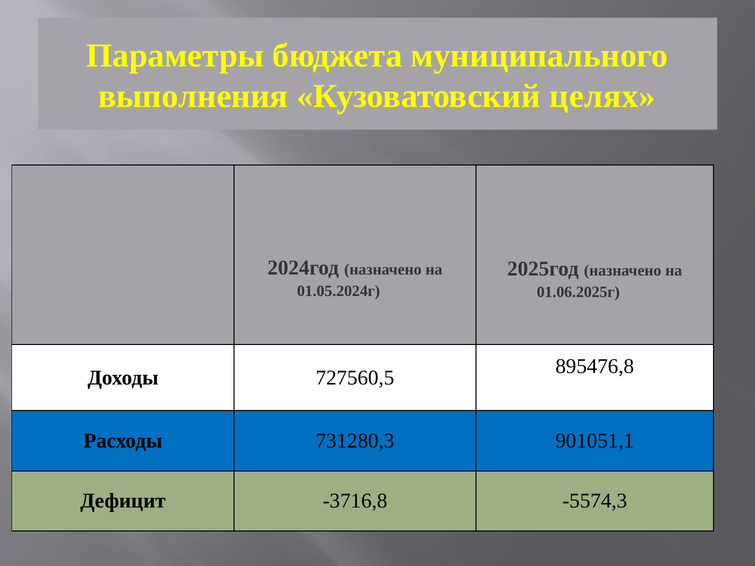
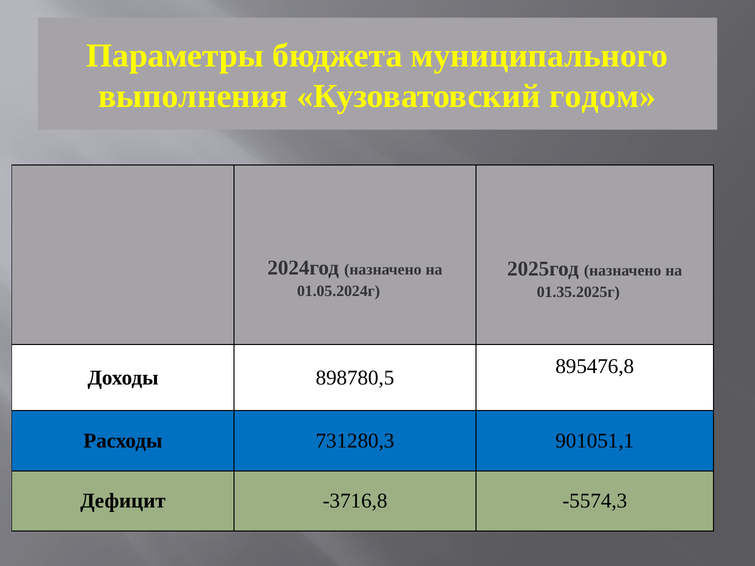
целях: целях -> годом
01.06.2025г: 01.06.2025г -> 01.35.2025г
727560,5: 727560,5 -> 898780,5
